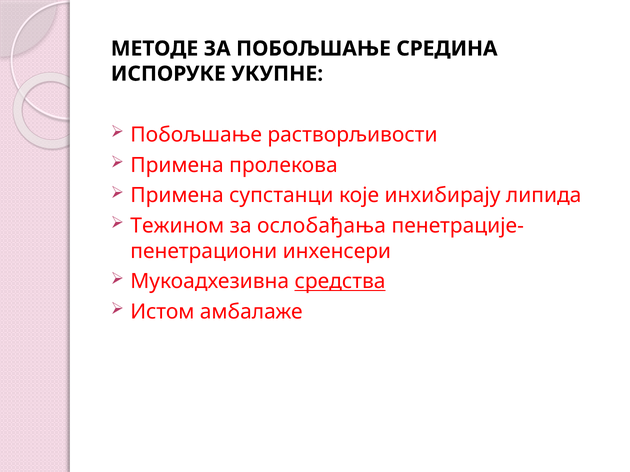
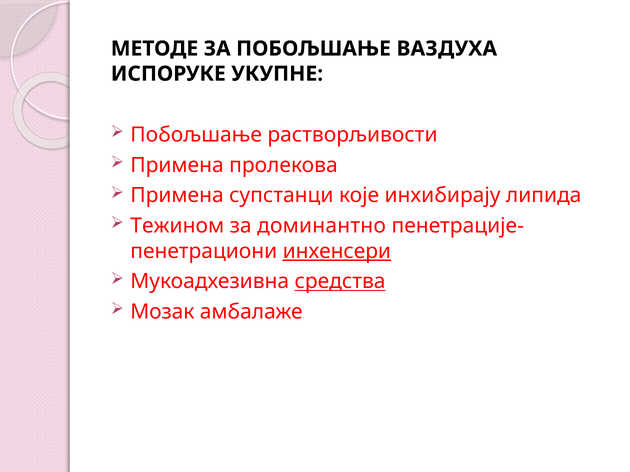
СРЕДИНА: СРЕДИНА -> ВАЗДУХА
ослобађања: ослобађања -> доминантно
инхенсери underline: none -> present
Истом: Истом -> Мозак
